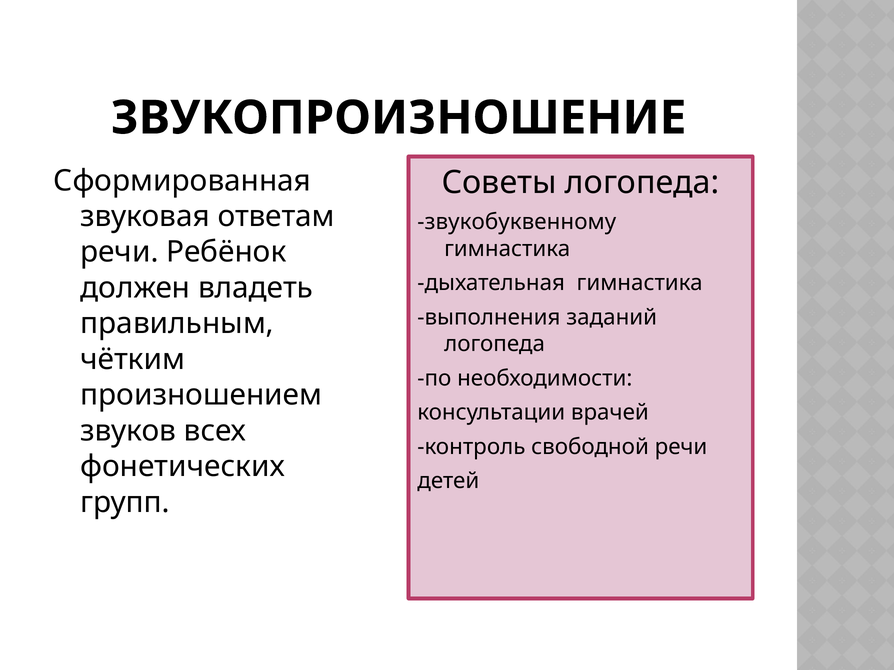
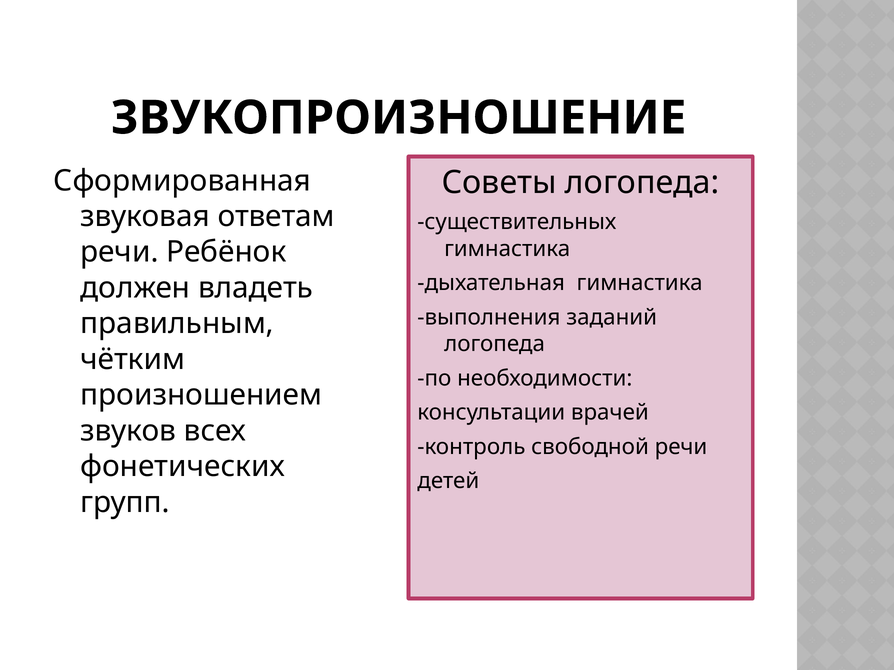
звукобуквенному: звукобуквенному -> существительных
